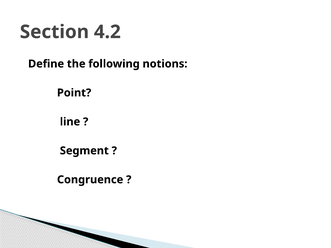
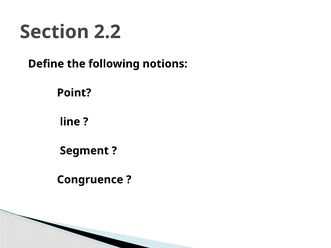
4.2: 4.2 -> 2.2
